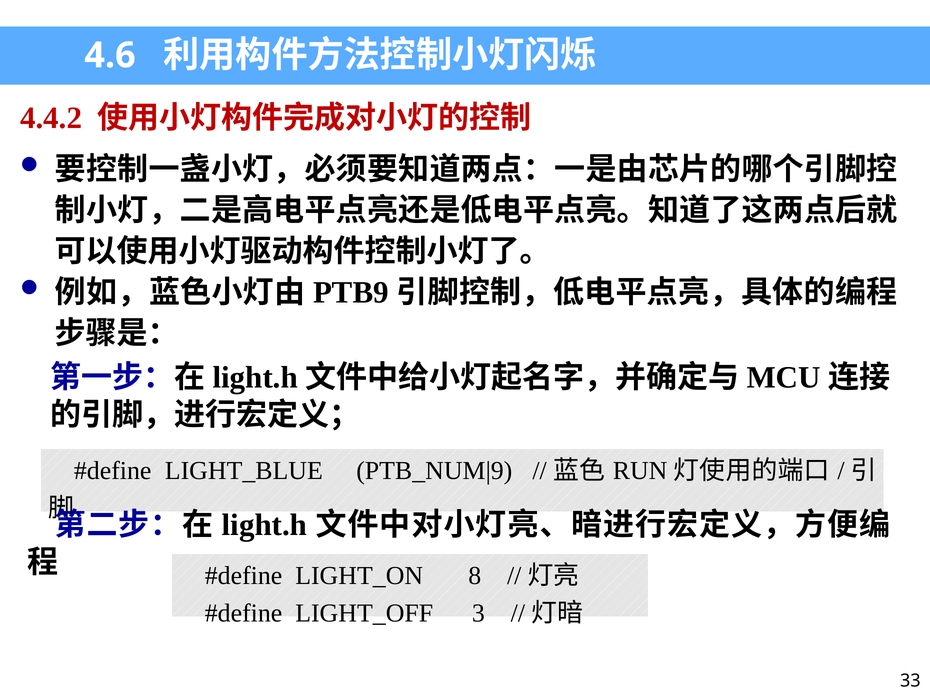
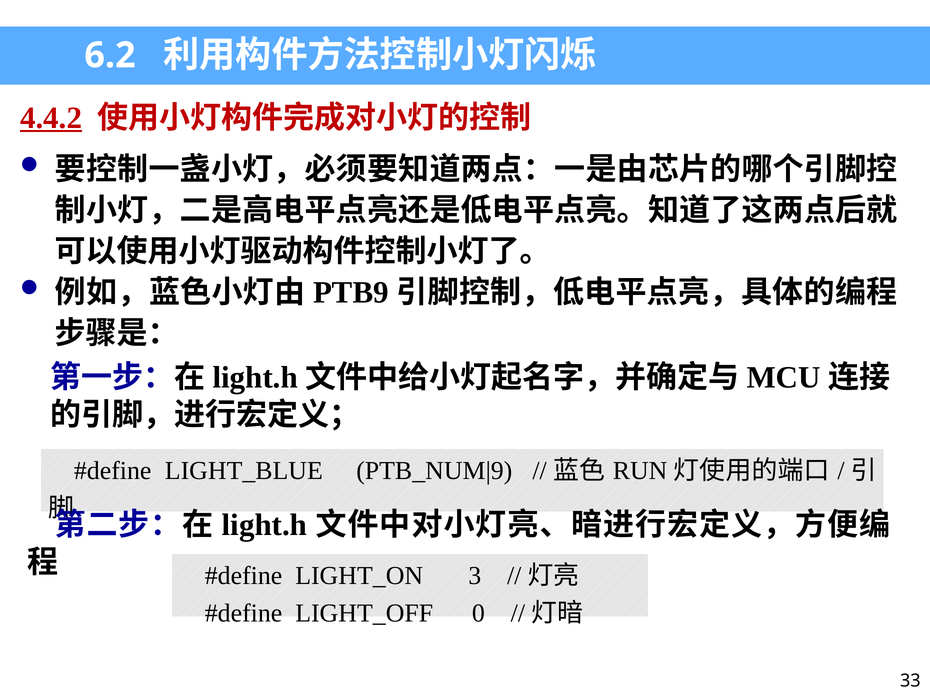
4.6: 4.6 -> 6.2
4.4.2 underline: none -> present
8: 8 -> 3
3: 3 -> 0
